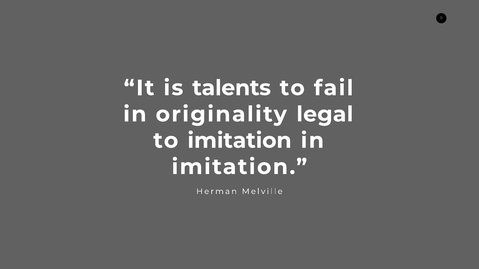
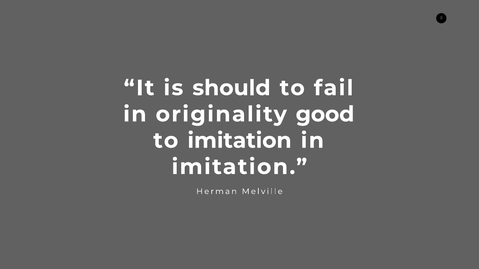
talents: talents -> should
legal: legal -> good
